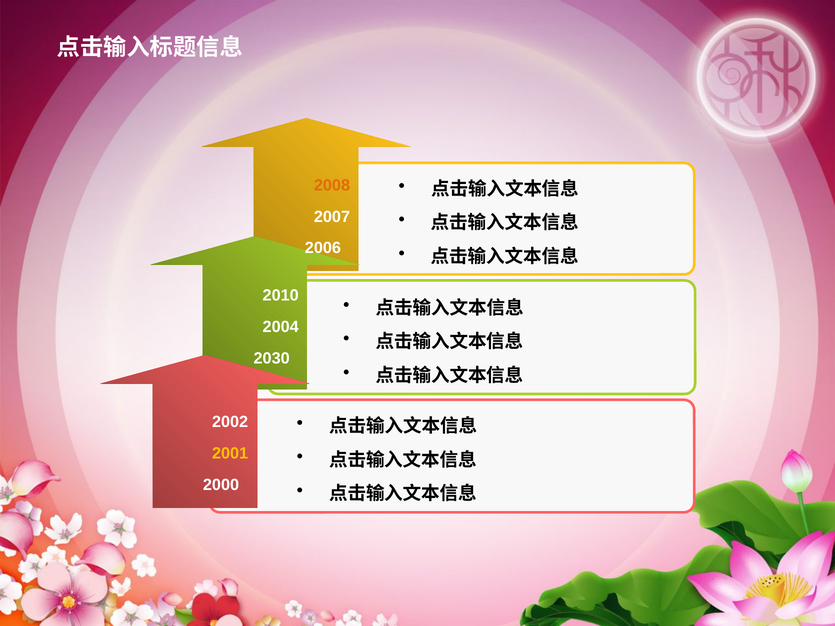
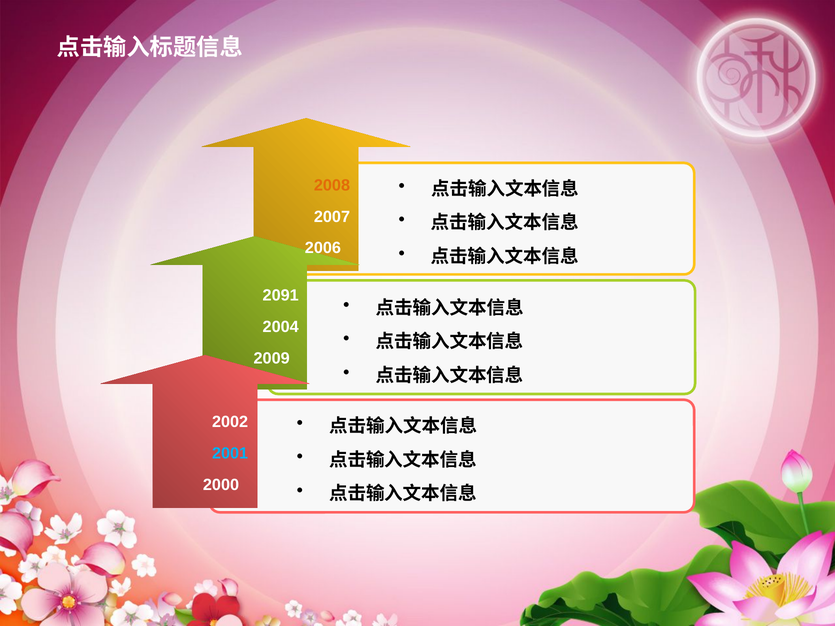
2010: 2010 -> 2091
2030: 2030 -> 2009
2001 colour: yellow -> light blue
